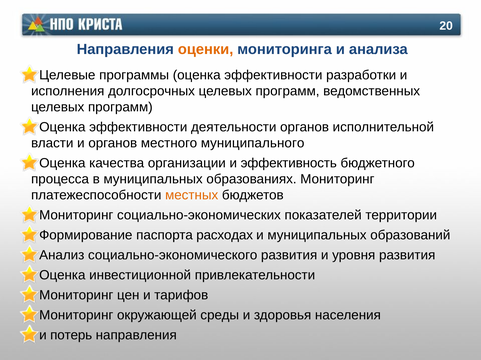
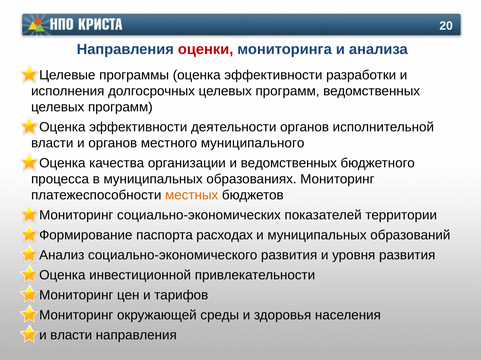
оценки colour: orange -> red
и эффективность: эффективность -> ведомственных
и потерь: потерь -> власти
